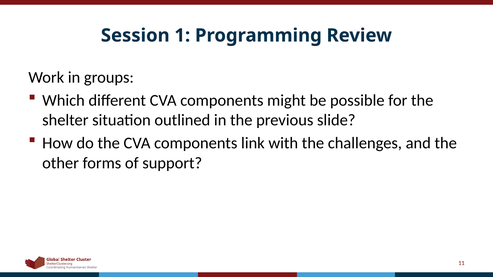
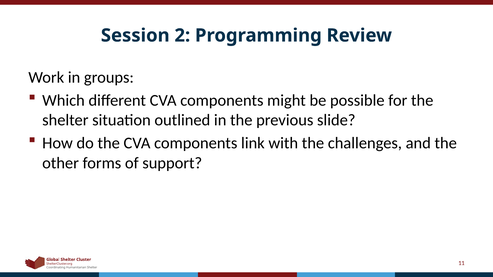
1: 1 -> 2
